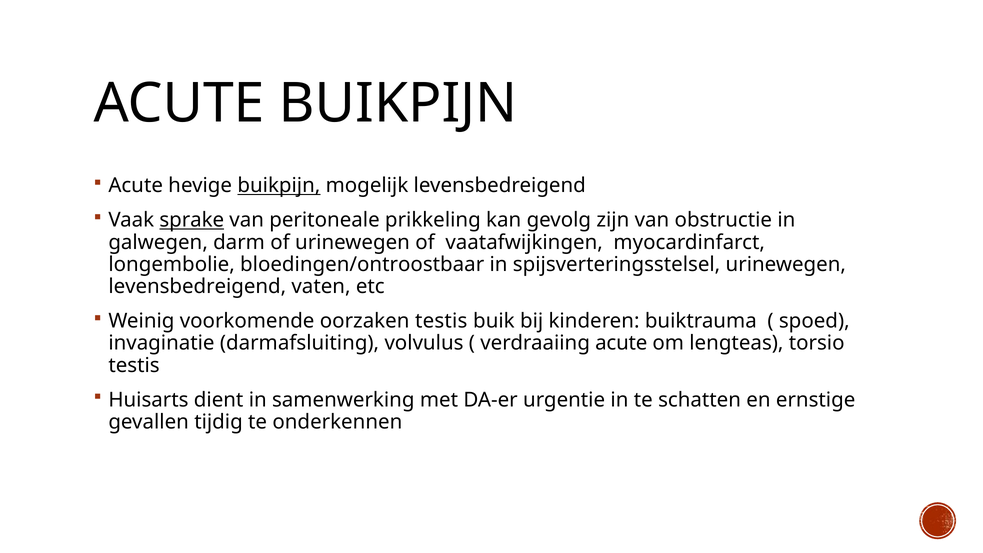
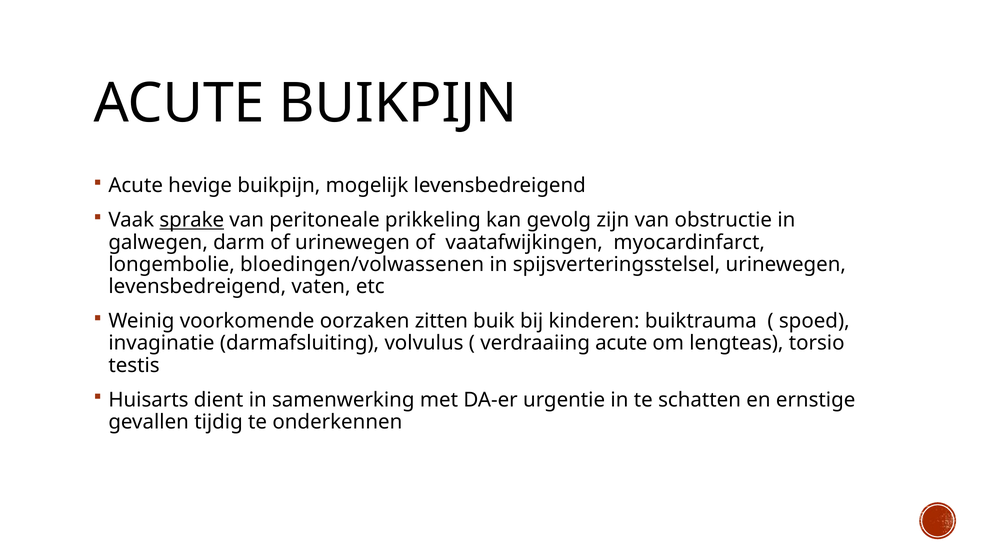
buikpijn at (279, 186) underline: present -> none
bloedingen/ontroostbaar: bloedingen/ontroostbaar -> bloedingen/volwassenen
oorzaken testis: testis -> zitten
